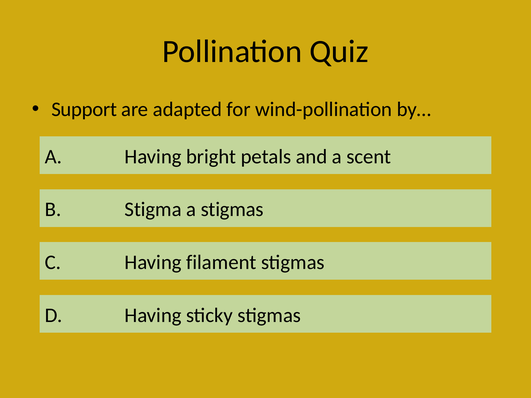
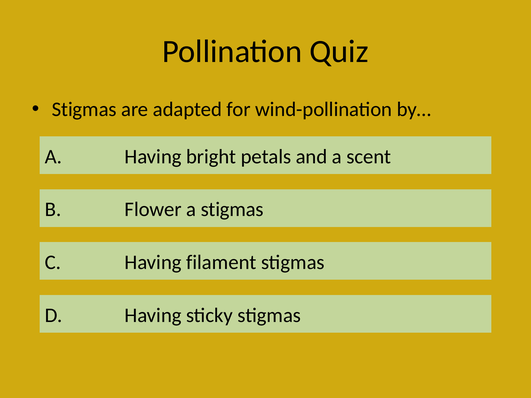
Support at (84, 109): Support -> Stigmas
Stigma: Stigma -> Flower
